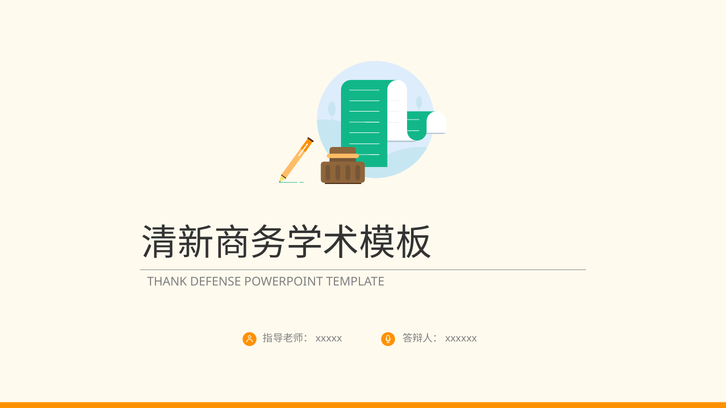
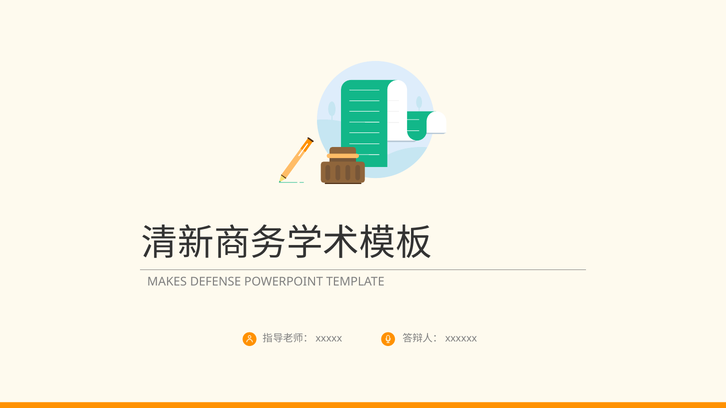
THANK: THANK -> MAKES
